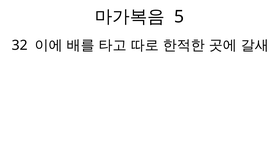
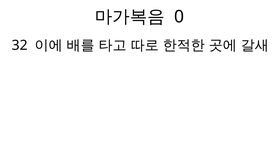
5: 5 -> 0
